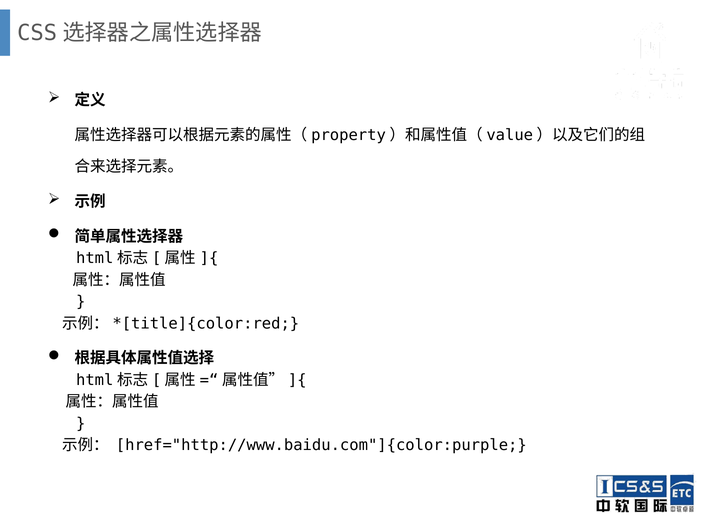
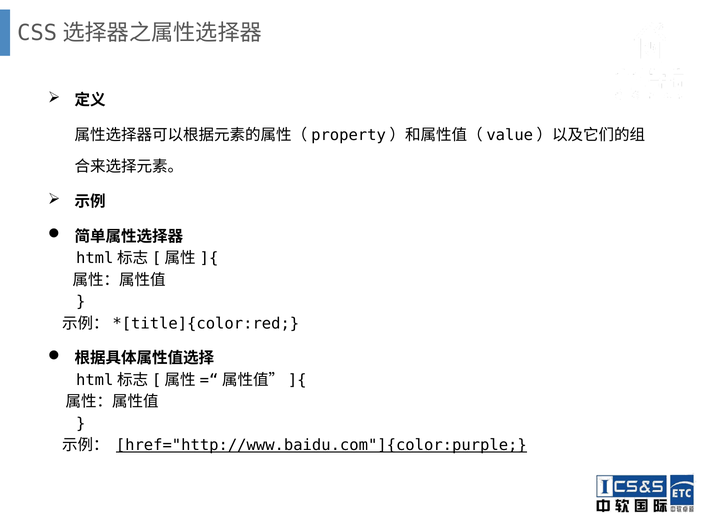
href="http://www.baidu.com"]{color:purple underline: none -> present
